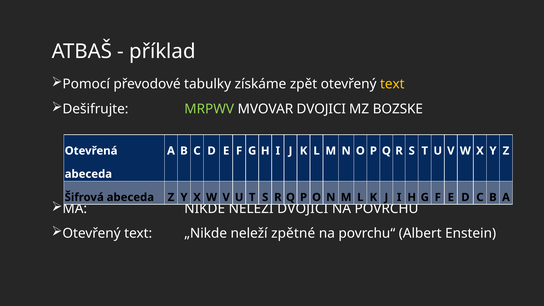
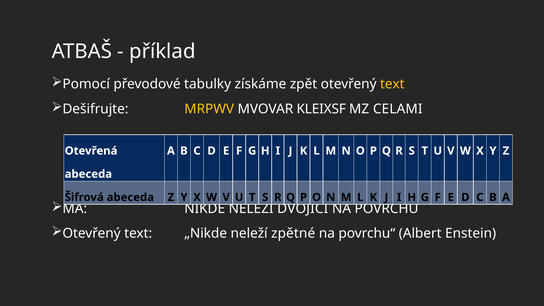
MRPWV colour: light green -> yellow
MVOVAR DVOJICI: DVOJICI -> KLEIXSF
BOZSKE: BOZSKE -> CELAMI
